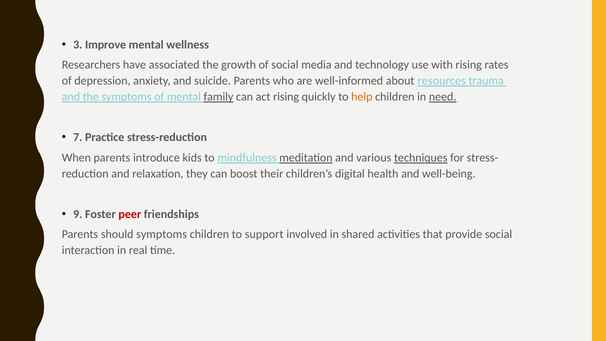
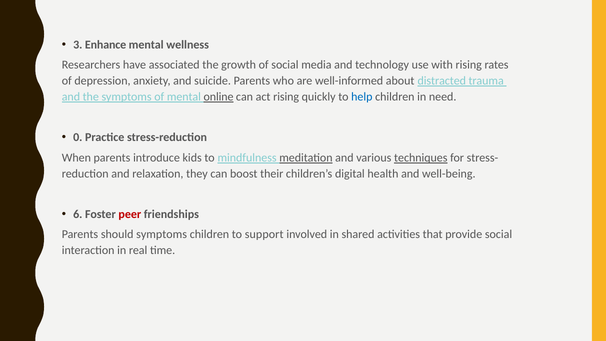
Improve: Improve -> Enhance
resources: resources -> distracted
family: family -> online
help colour: orange -> blue
need underline: present -> none
7: 7 -> 0
9: 9 -> 6
